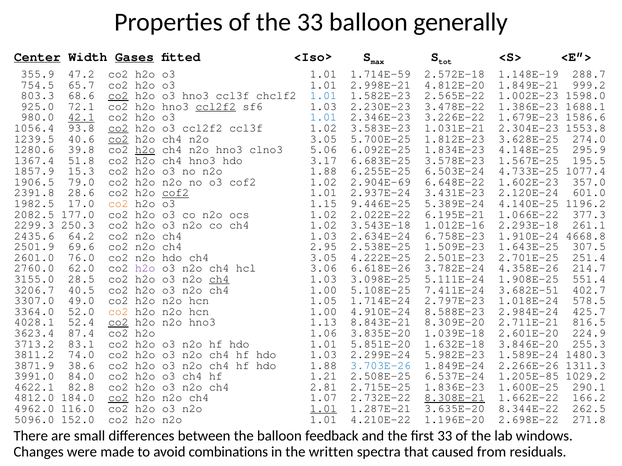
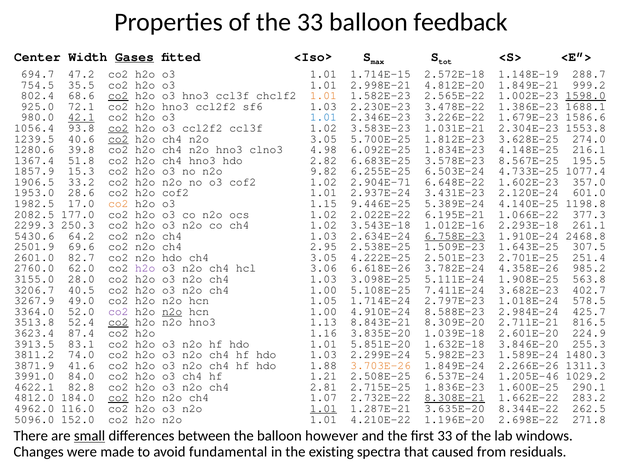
generally: generally -> feedback
Center underline: present -> none
355.9: 355.9 -> 694.7
1.714E-59: 1.714E-59 -> 1.714E-15
65.7: 65.7 -> 35.5
803.3: 803.3 -> 802.4
1.01 at (323, 96) colour: blue -> orange
1598.0 underline: none -> present
ccl2f2 at (216, 107) underline: present -> none
h2o at (145, 150) underline: present -> none
5.06: 5.06 -> 4.98
295.9: 295.9 -> 216.1
3.17: 3.17 -> 2.82
1.567E-25: 1.567E-25 -> 8.567E-25
n2o 1.88: 1.88 -> 9.82
79.0: 79.0 -> 33.2
2.904E-69: 2.904E-69 -> 2.904E-71
2391.8: 2391.8 -> 1953.0
cof2 at (175, 193) underline: present -> none
1196.2: 1196.2 -> 1198.8
2435.6: 2435.6 -> 5430.6
6.758E-23 underline: none -> present
4668.8: 4668.8 -> 2468.8
76.0: 76.0 -> 82.7
214.7: 214.7 -> 985.2
28.5: 28.5 -> 28.0
ch4 at (219, 279) underline: present -> none
551.4: 551.4 -> 563.8
3.682E-51: 3.682E-51 -> 3.682E-23
3307.0: 3307.0 -> 3267.9
co2 at (118, 312) colour: orange -> purple
n2o at (172, 312) underline: none -> present
4028.1: 4028.1 -> 3513.8
1.06: 1.06 -> 1.16
3713.2: 3713.2 -> 3913.5
38.6: 38.6 -> 41.6
3.703E-26 colour: blue -> orange
1.205E-85: 1.205E-85 -> 1.205E-46
166.2: 166.2 -> 283.2
small underline: none -> present
feedback: feedback -> however
combinations: combinations -> fundamental
written: written -> existing
